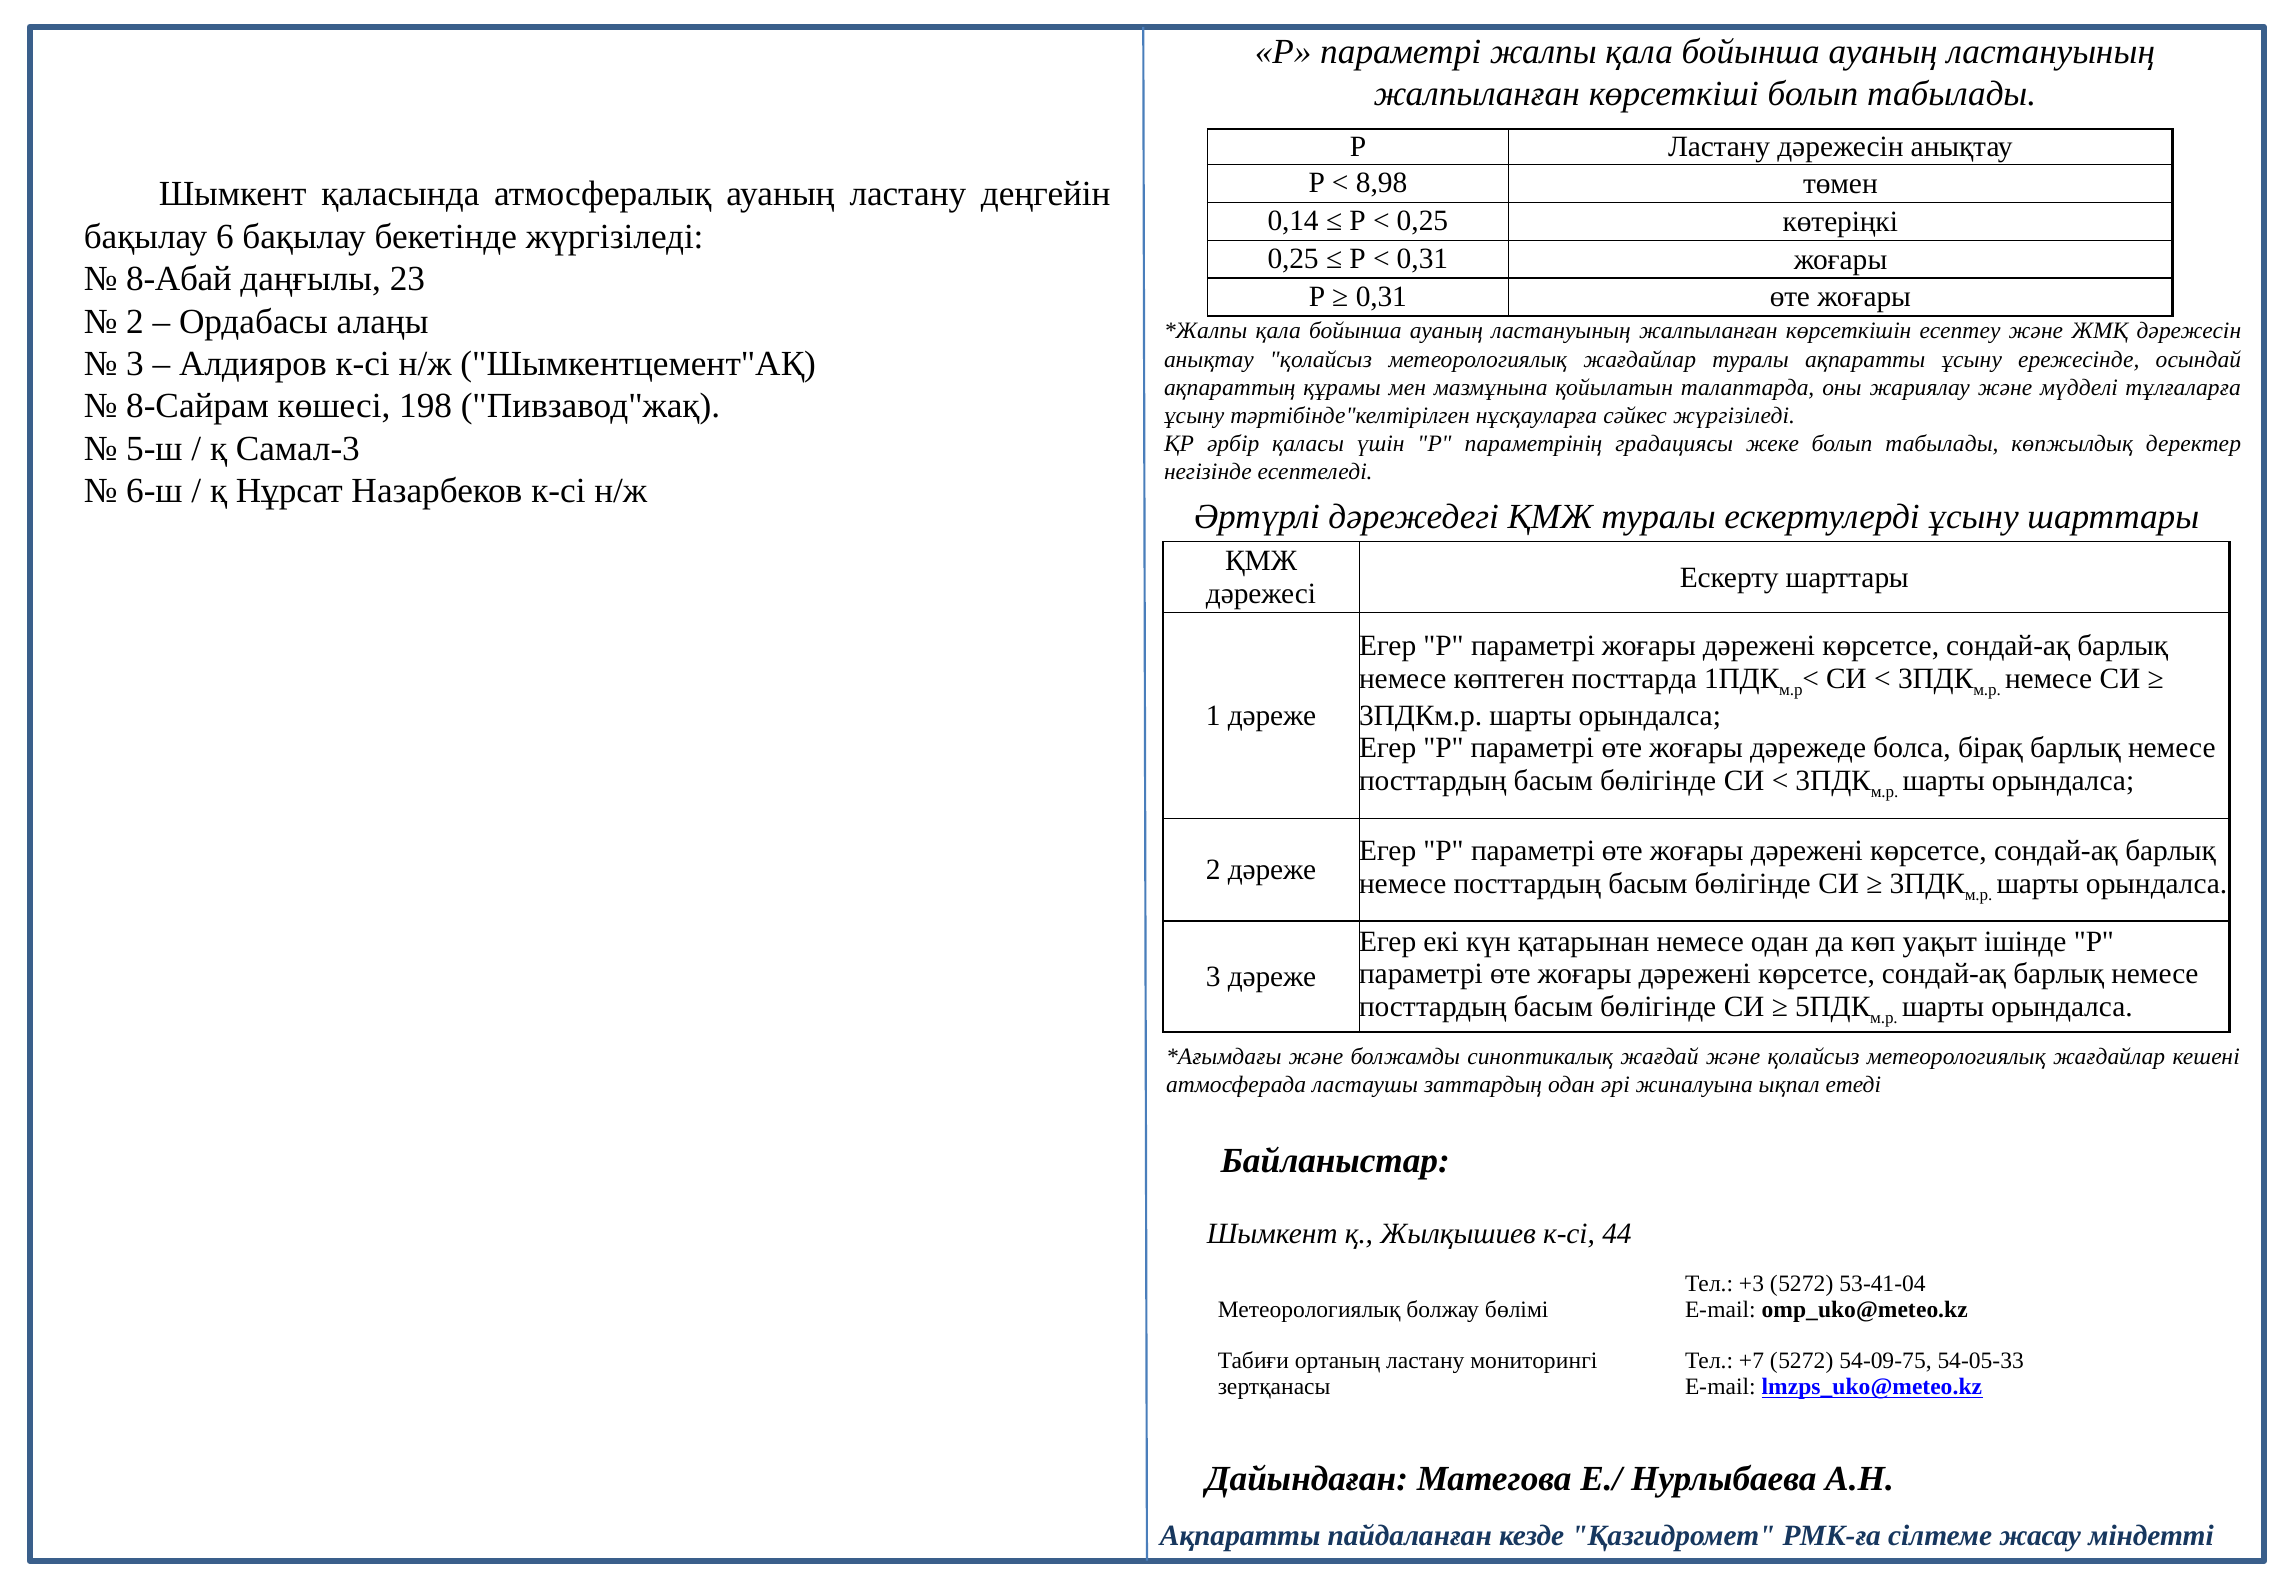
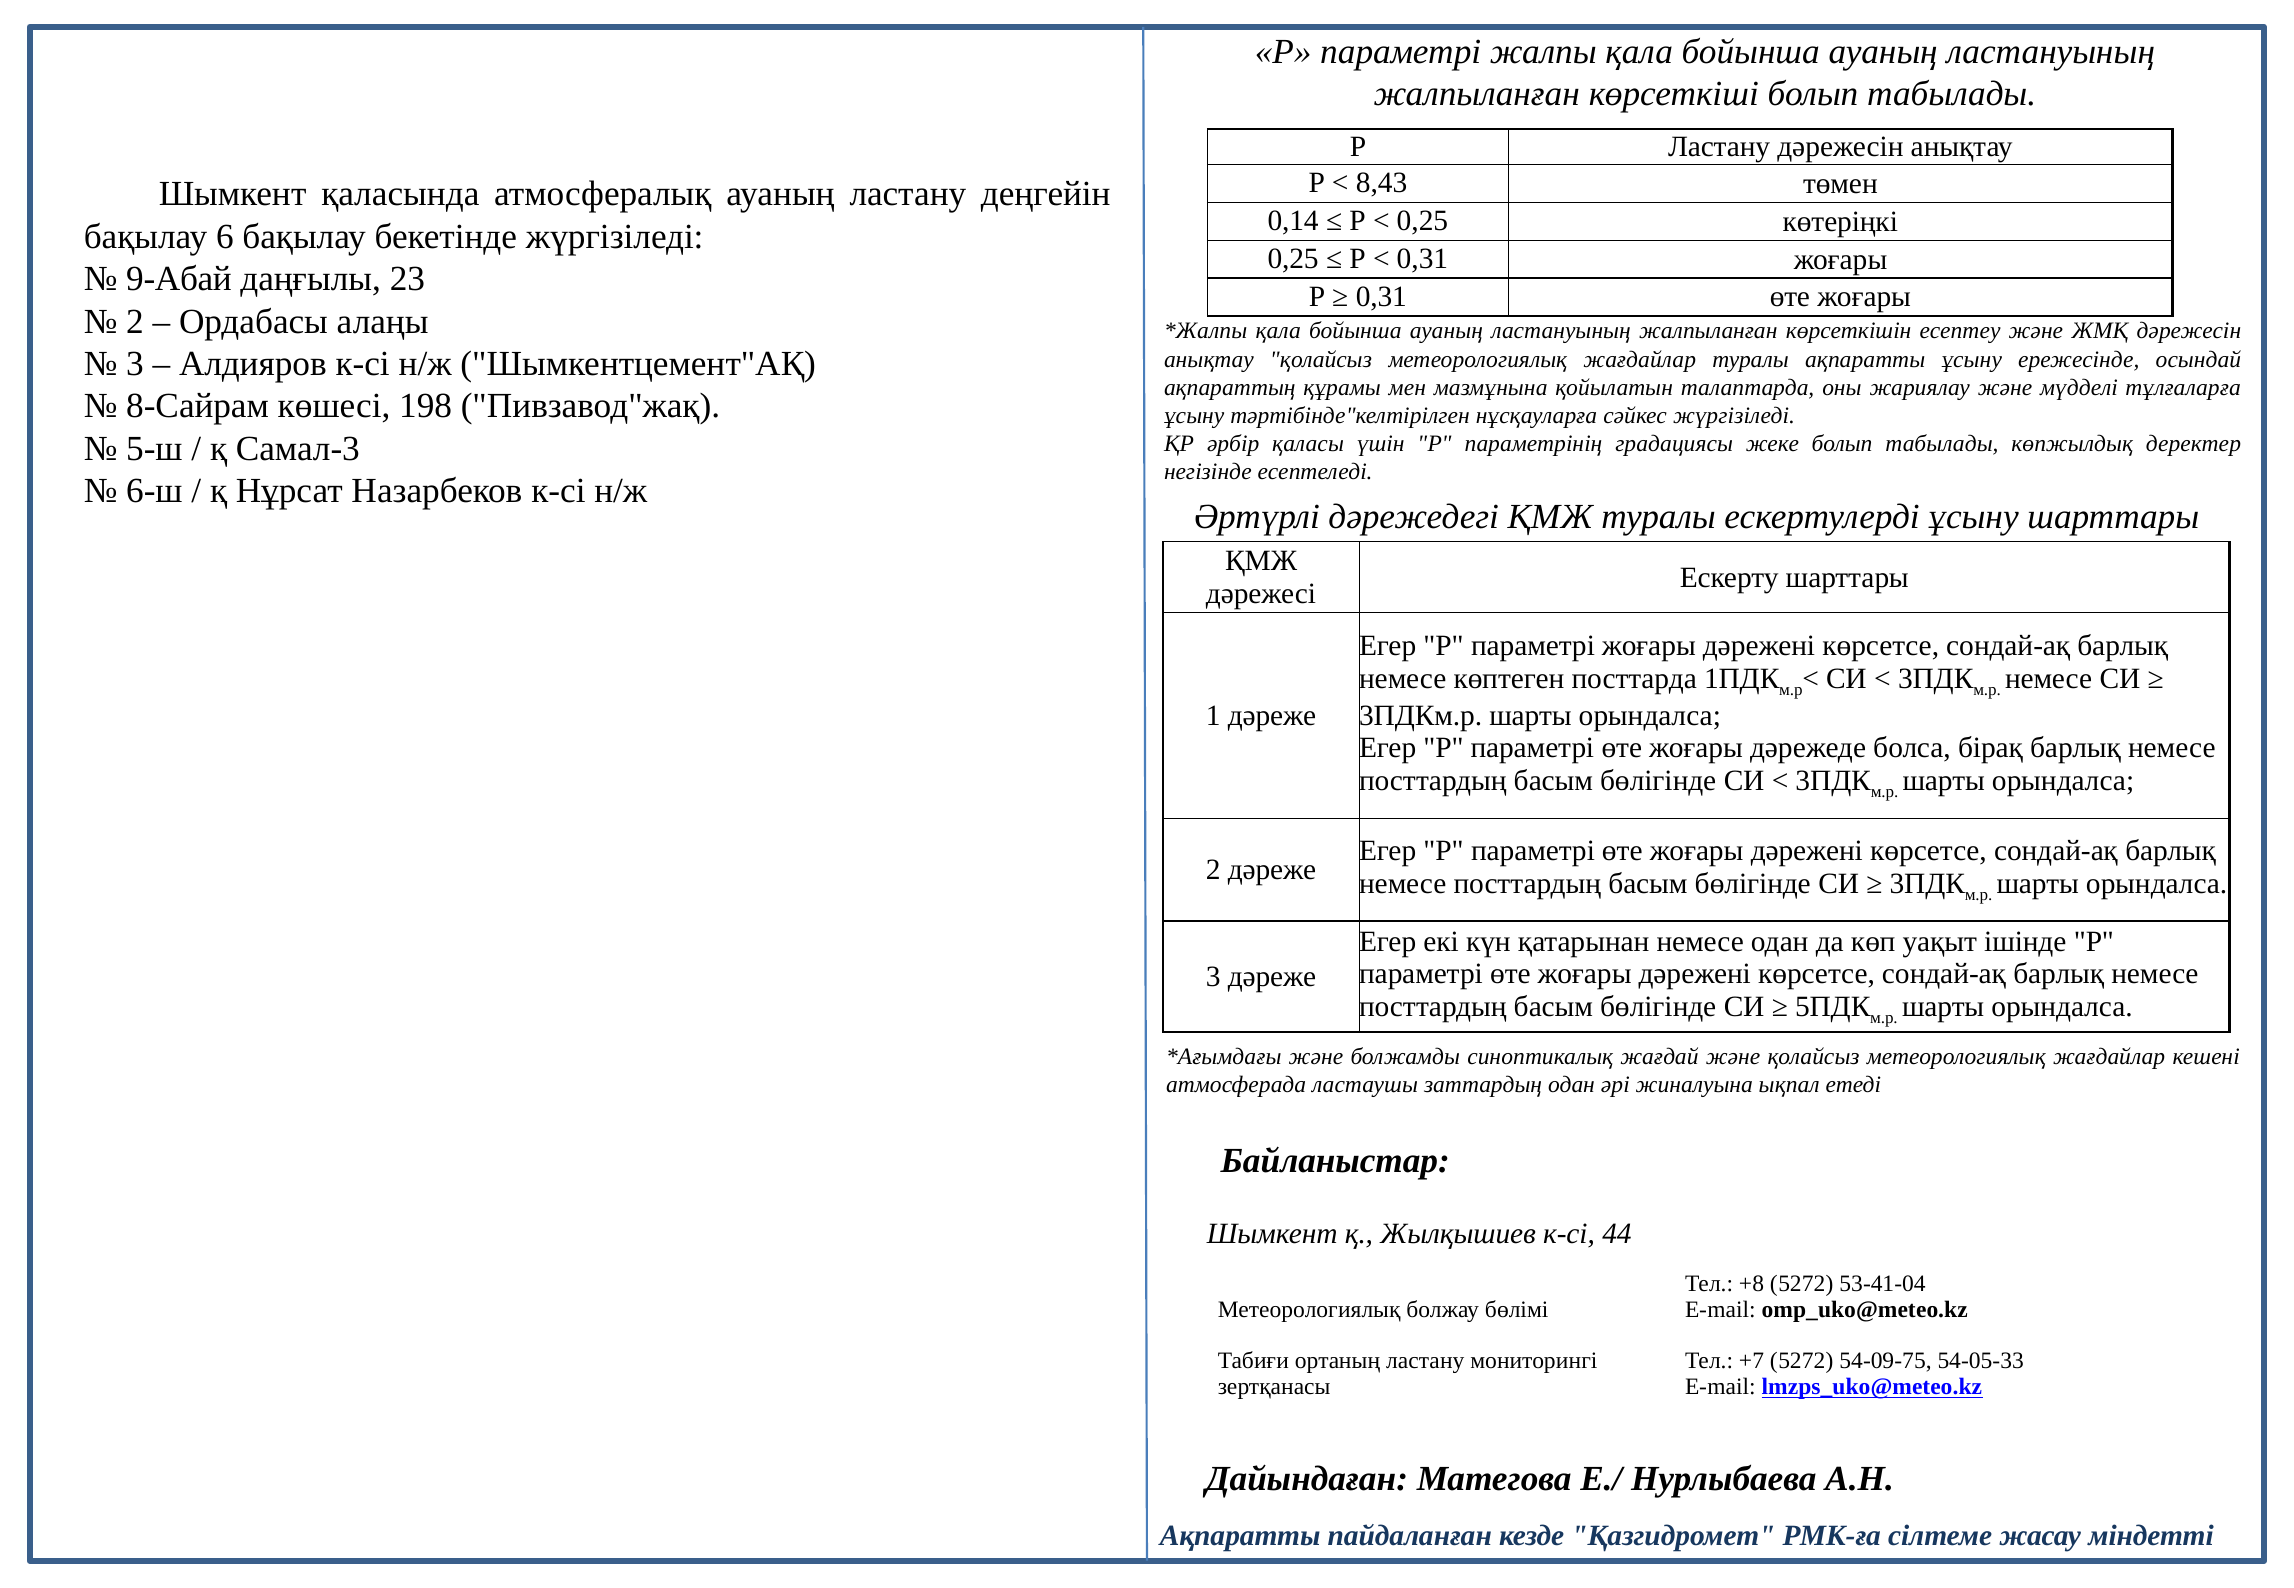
8,98: 8,98 -> 8,43
8-Абай: 8-Абай -> 9-Абай
+3: +3 -> +8
